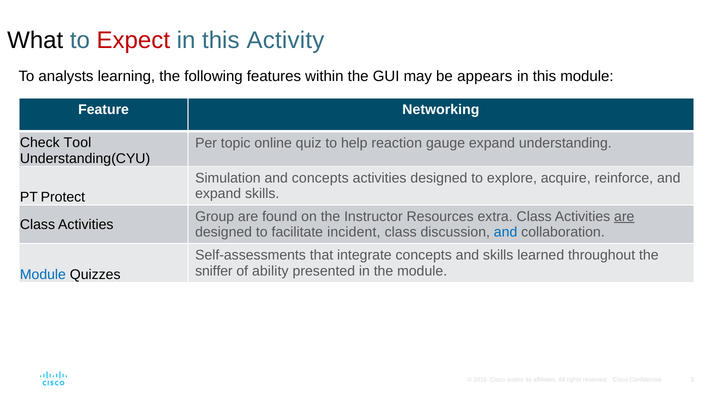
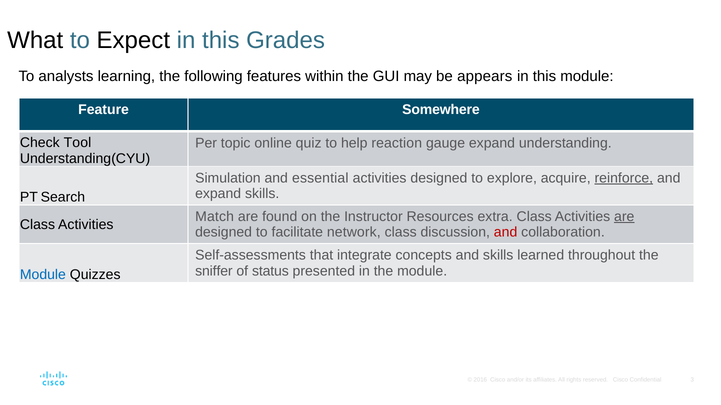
Expect colour: red -> black
Activity: Activity -> Grades
Networking: Networking -> Somewhere
and concepts: concepts -> essential
reinforce underline: none -> present
Protect: Protect -> Search
Group: Group -> Match
incident: incident -> network
and at (506, 233) colour: blue -> red
ability: ability -> status
